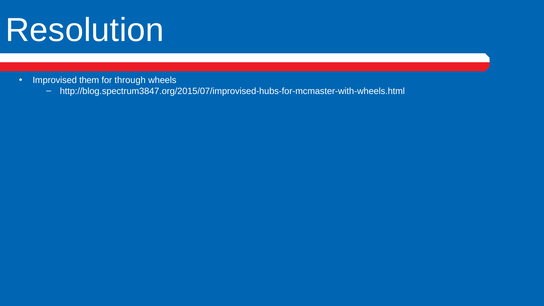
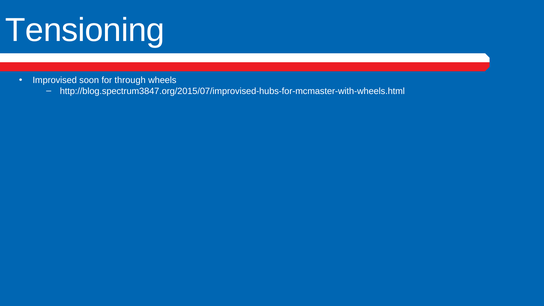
Resolution: Resolution -> Tensioning
them: them -> soon
